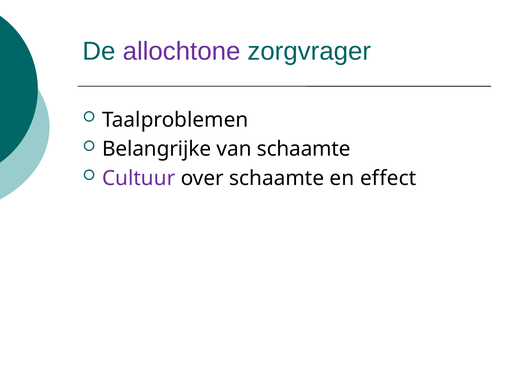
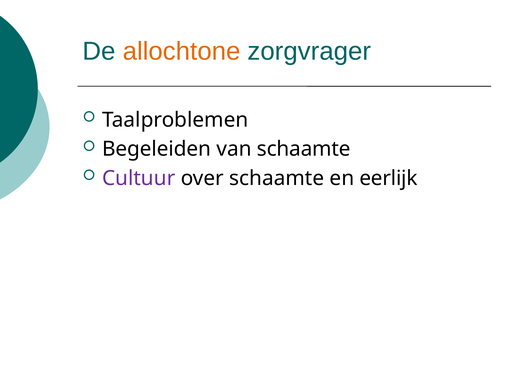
allochtone colour: purple -> orange
Belangrijke: Belangrijke -> Begeleiden
effect: effect -> eerlijk
